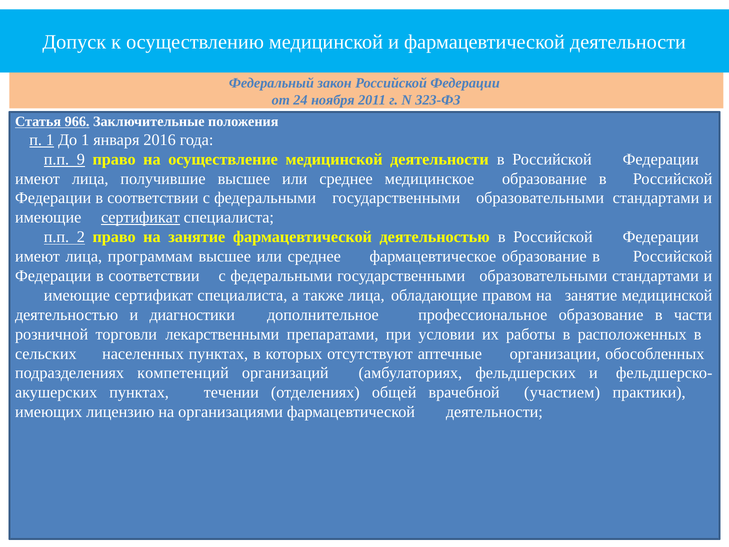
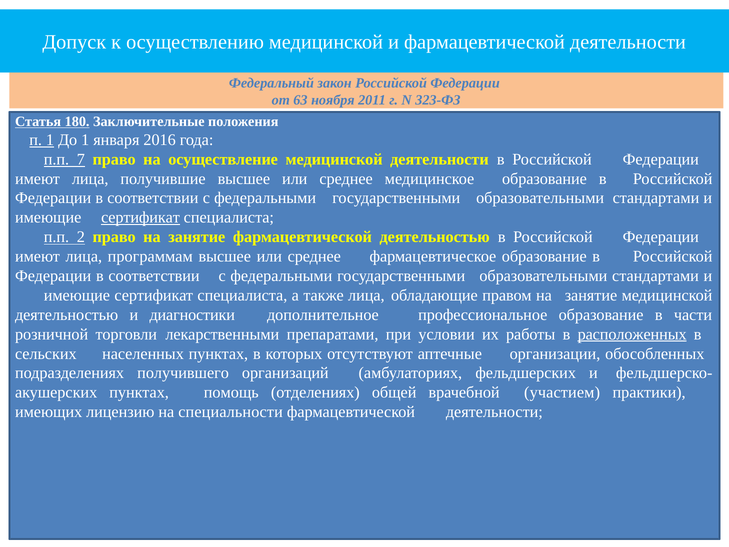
24: 24 -> 63
966: 966 -> 180
9: 9 -> 7
расположенных underline: none -> present
компетенций: компетенций -> получившего
течении: течении -> помощь
организациями: организациями -> специальности
